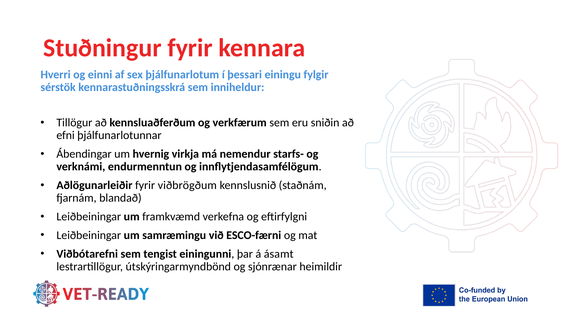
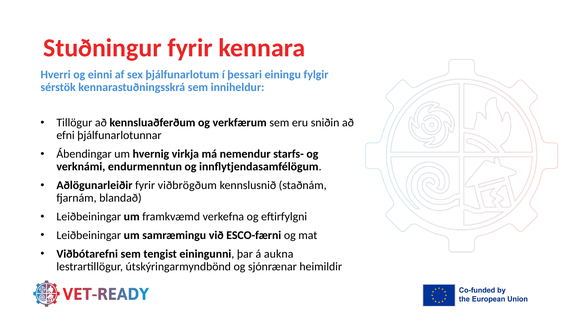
ásamt: ásamt -> aukna
